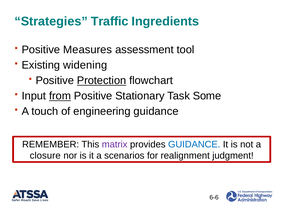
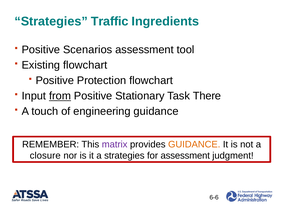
Measures: Measures -> Scenarios
Existing widening: widening -> flowchart
Protection underline: present -> none
Some: Some -> There
GUIDANCE at (194, 144) colour: blue -> orange
a scenarios: scenarios -> strategies
for realignment: realignment -> assessment
